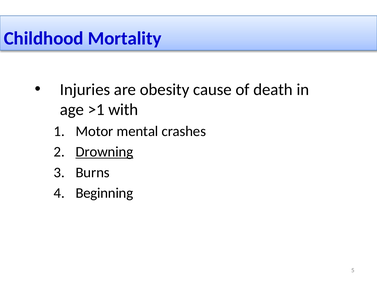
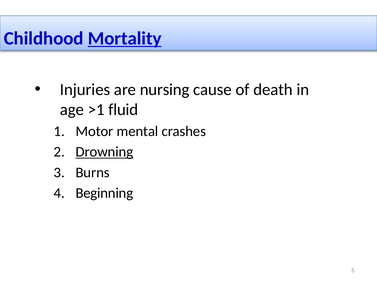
Mortality underline: none -> present
obesity: obesity -> nursing
with: with -> fluid
